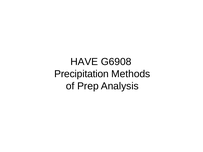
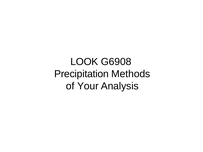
HAVE: HAVE -> LOOK
Prep: Prep -> Your
